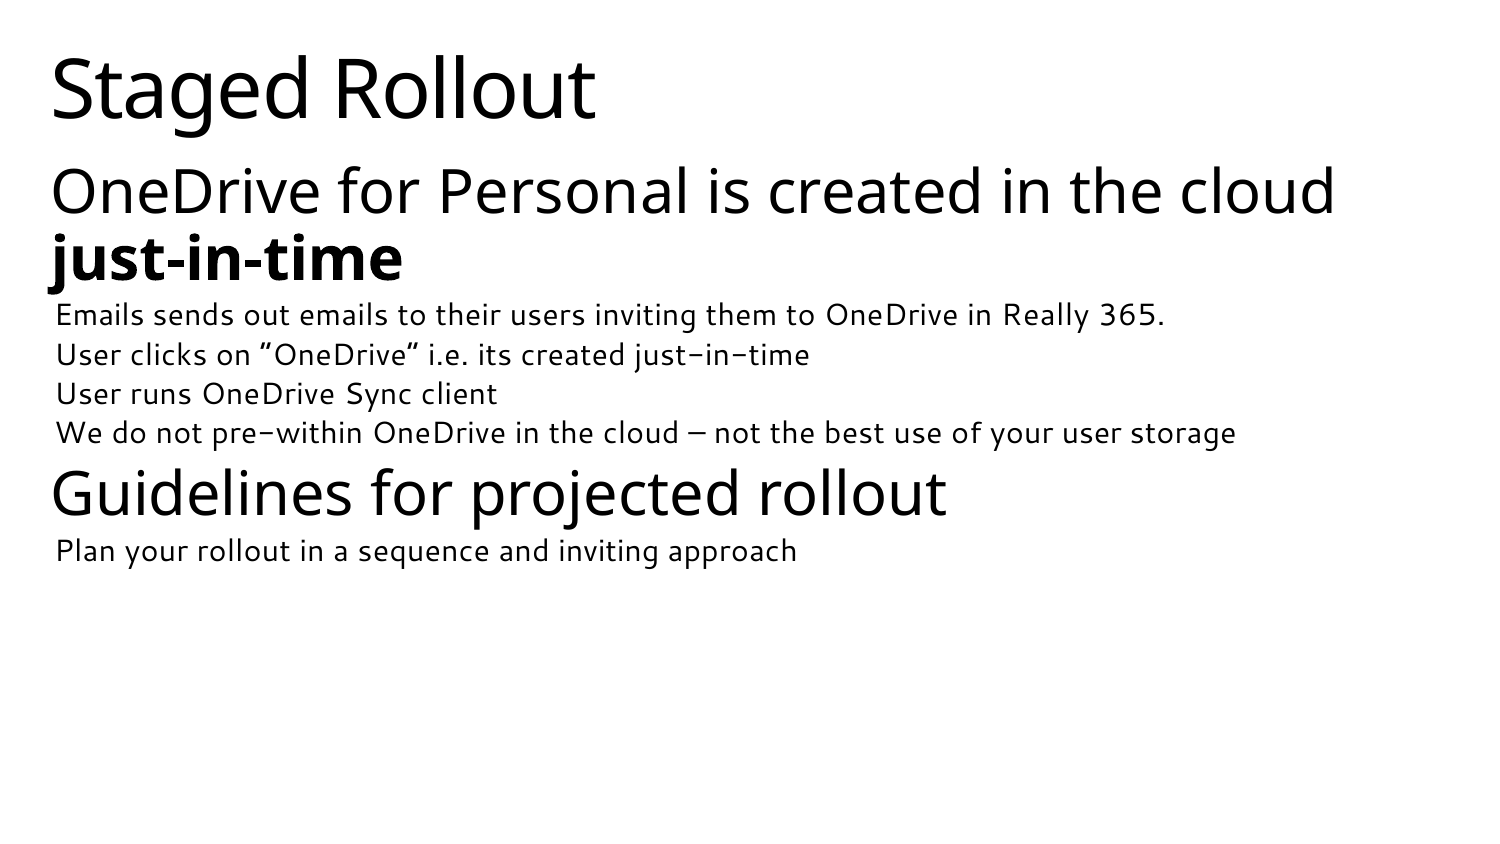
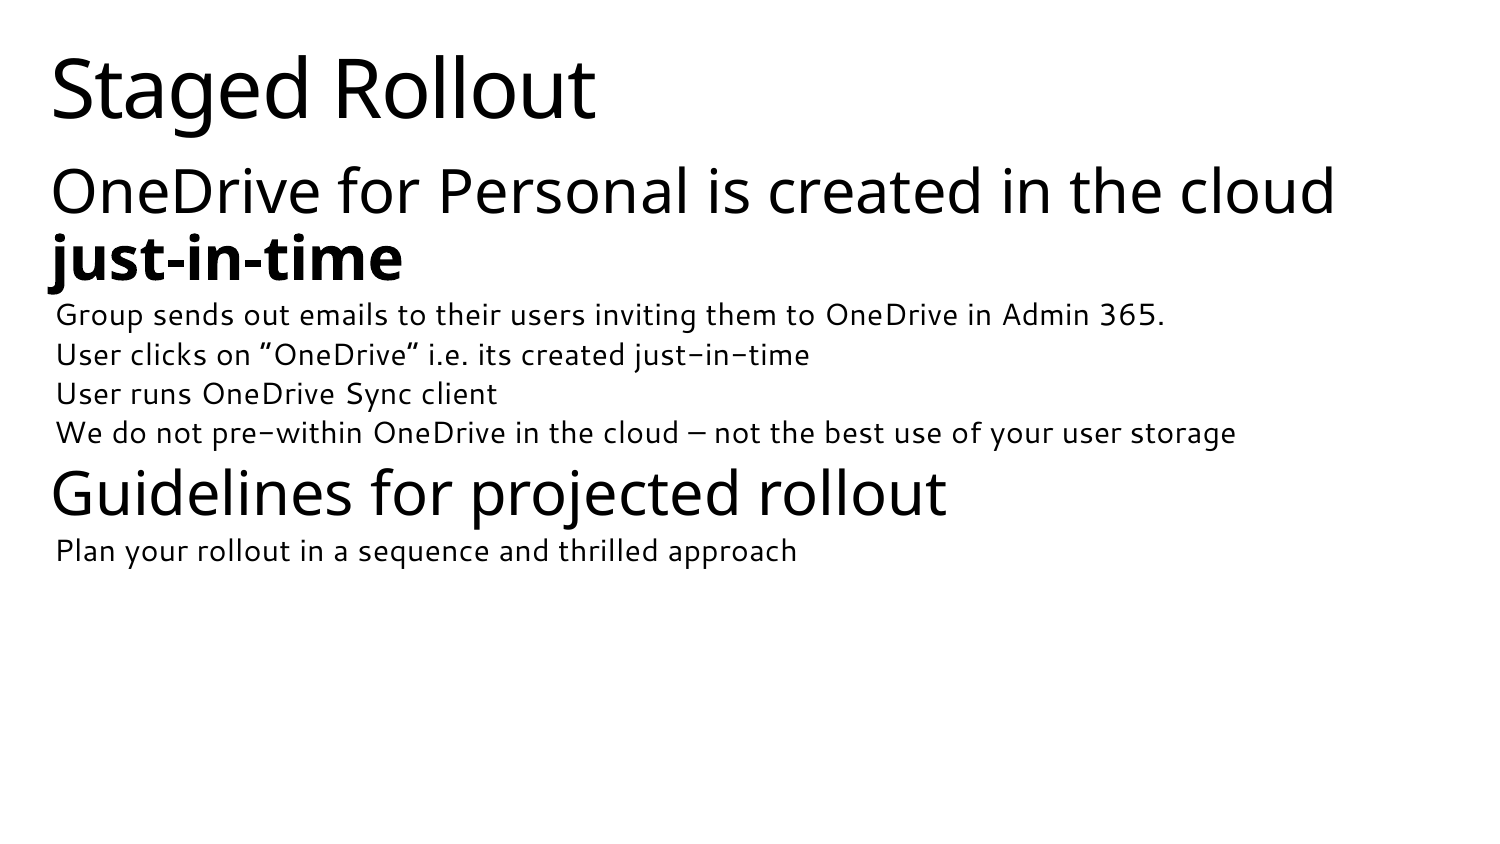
Emails at (99, 316): Emails -> Group
Really: Really -> Admin
and inviting: inviting -> thrilled
